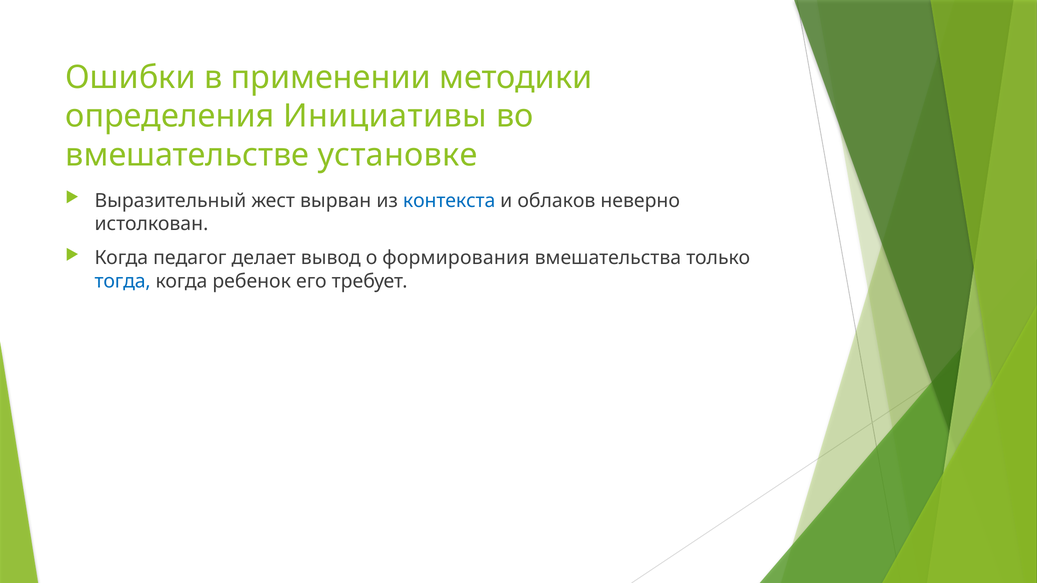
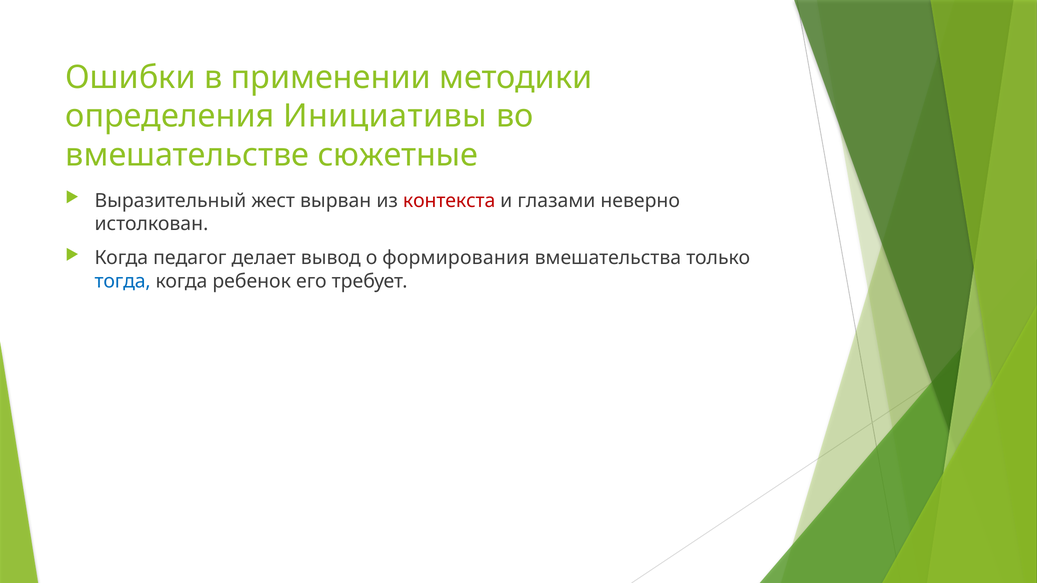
установке: установке -> сюжетные
контекста colour: blue -> red
облаков: облаков -> глазами
